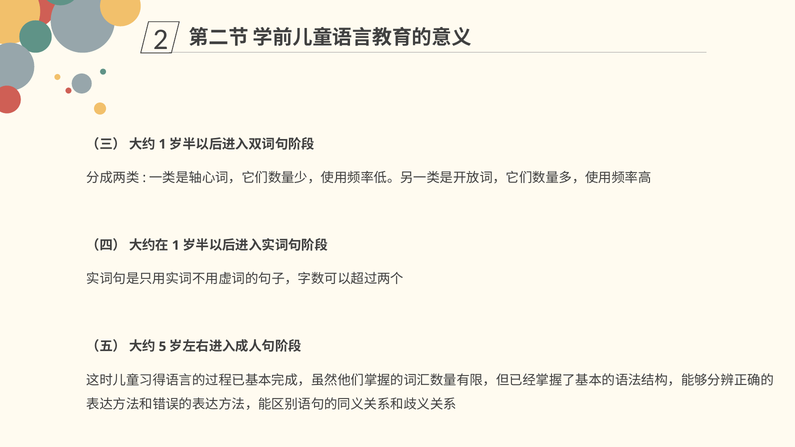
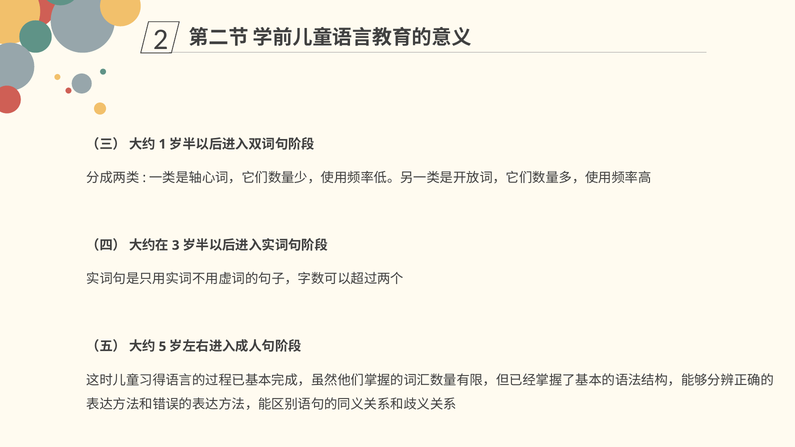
1 at (176, 245): 1 -> 3
